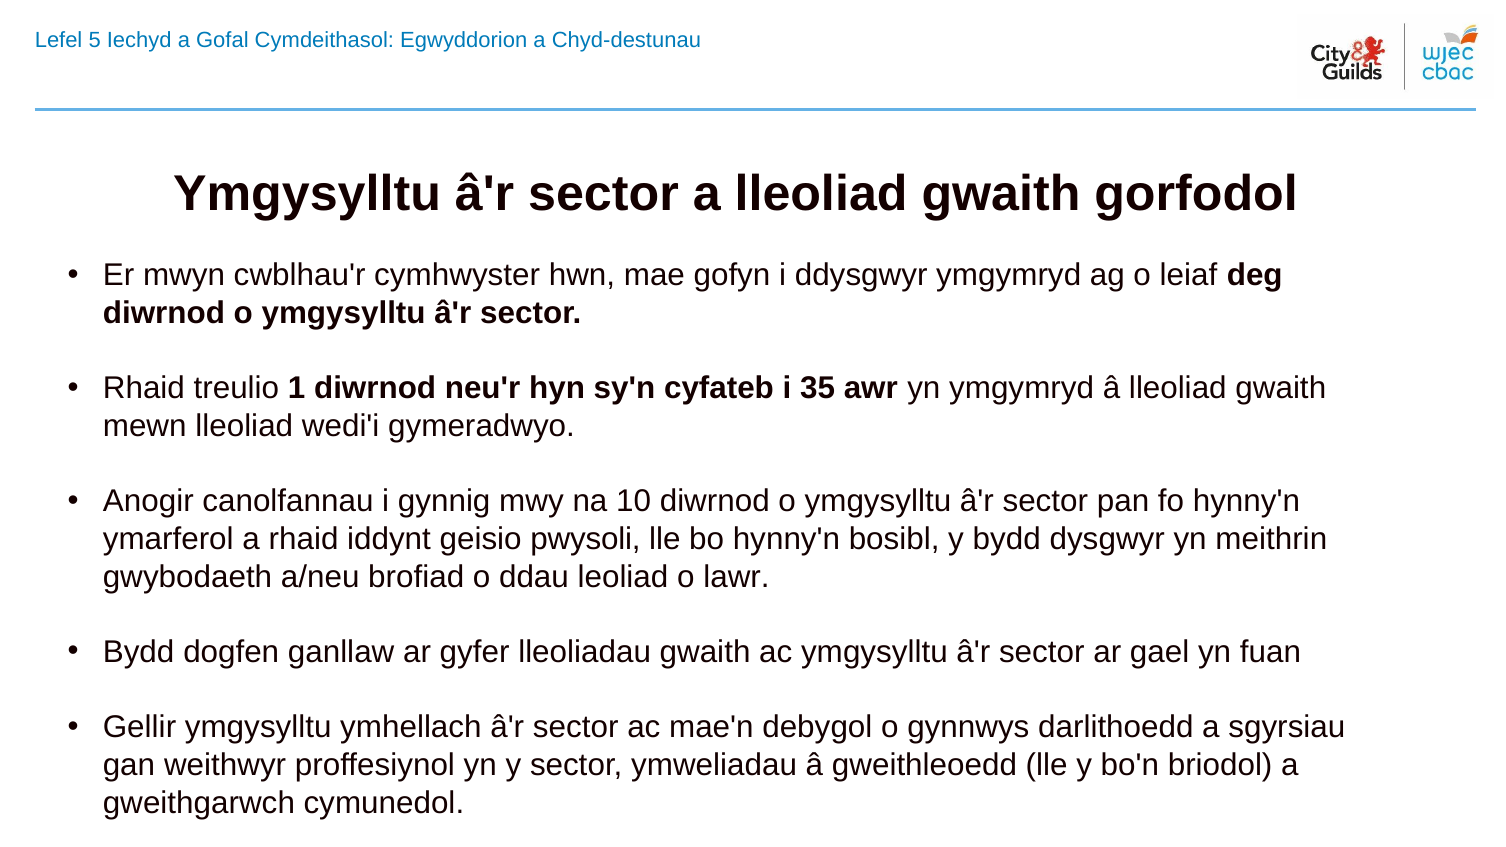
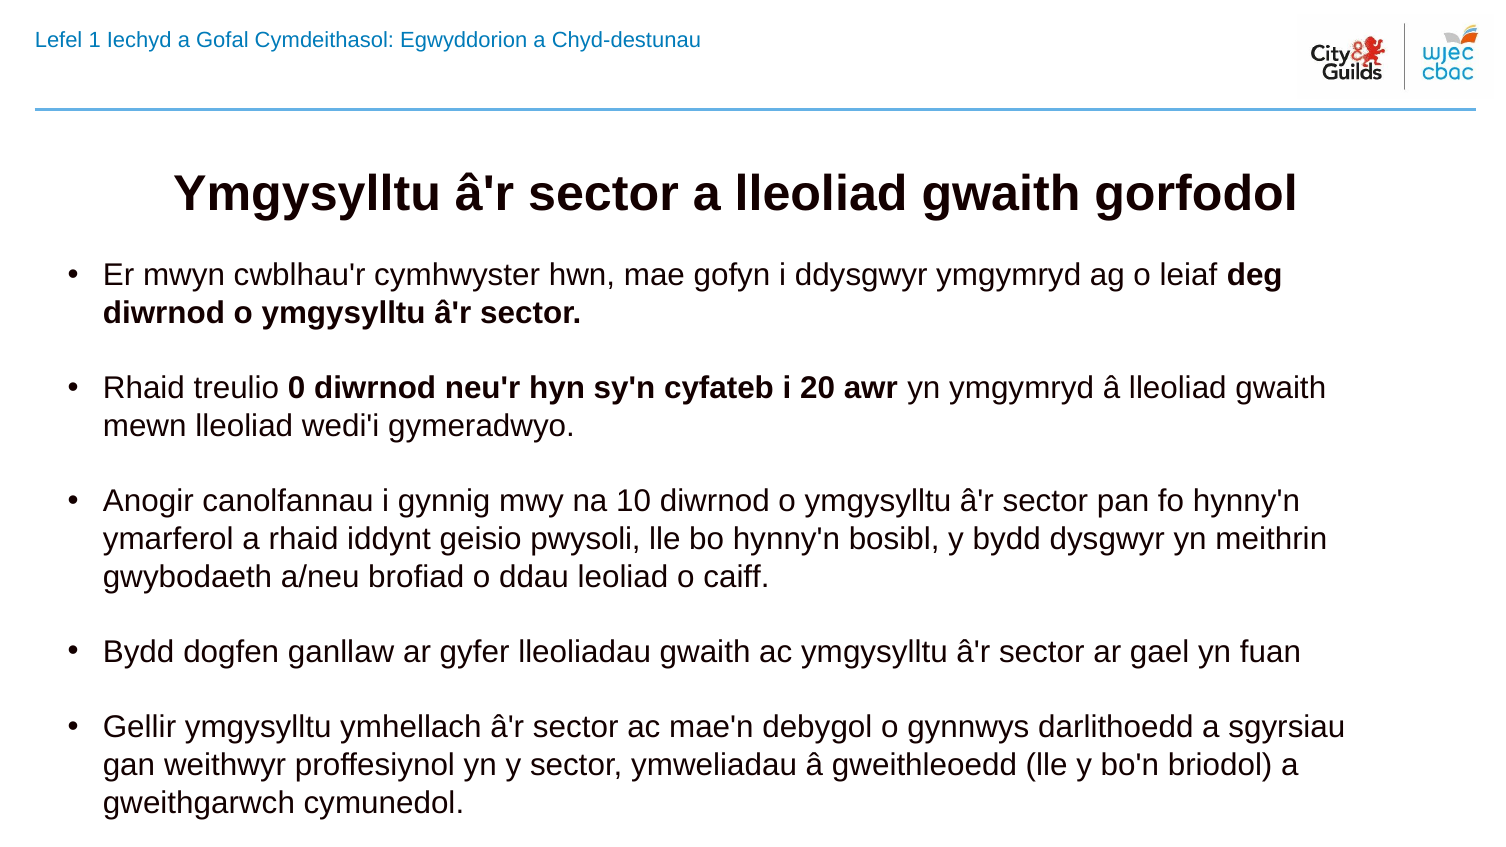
5: 5 -> 1
1: 1 -> 0
35: 35 -> 20
lawr: lawr -> caiff
